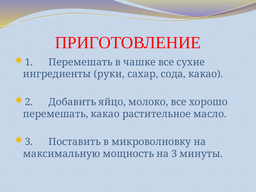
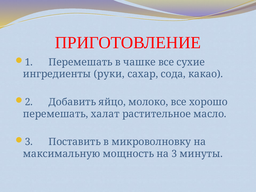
перемешать какао: какао -> халат
